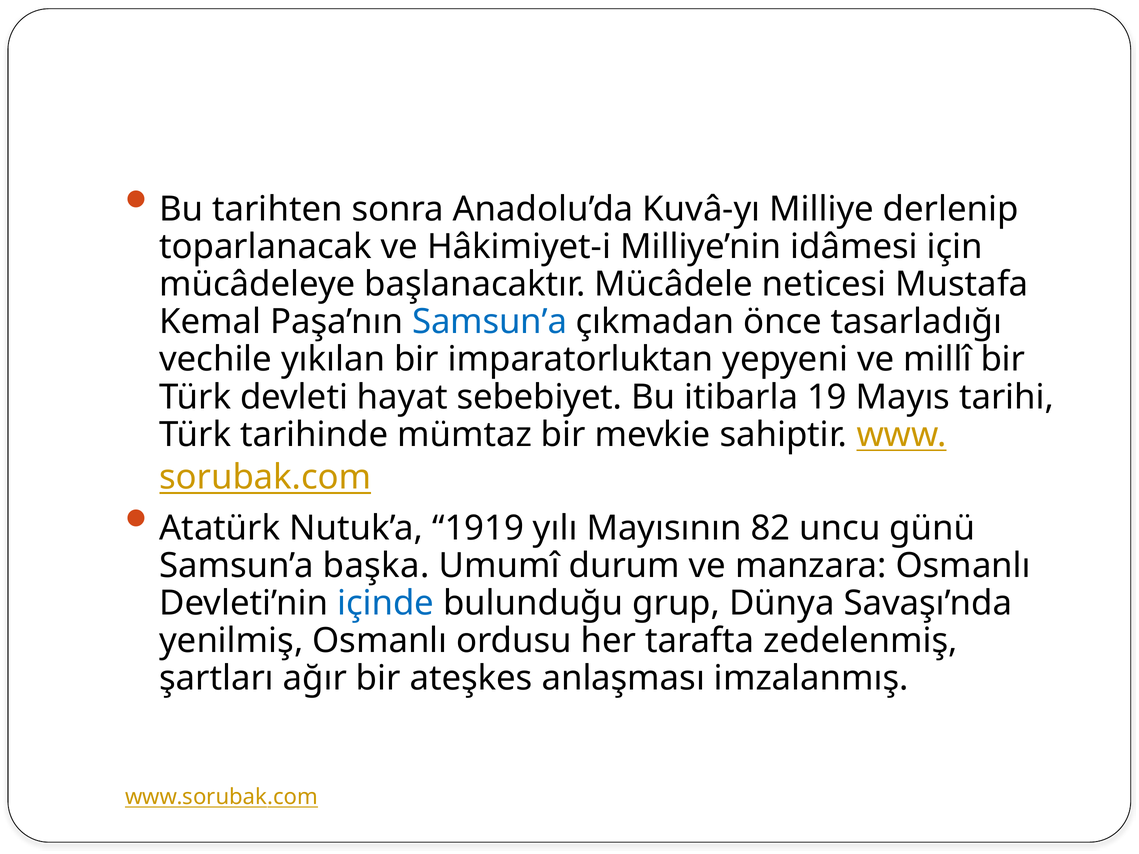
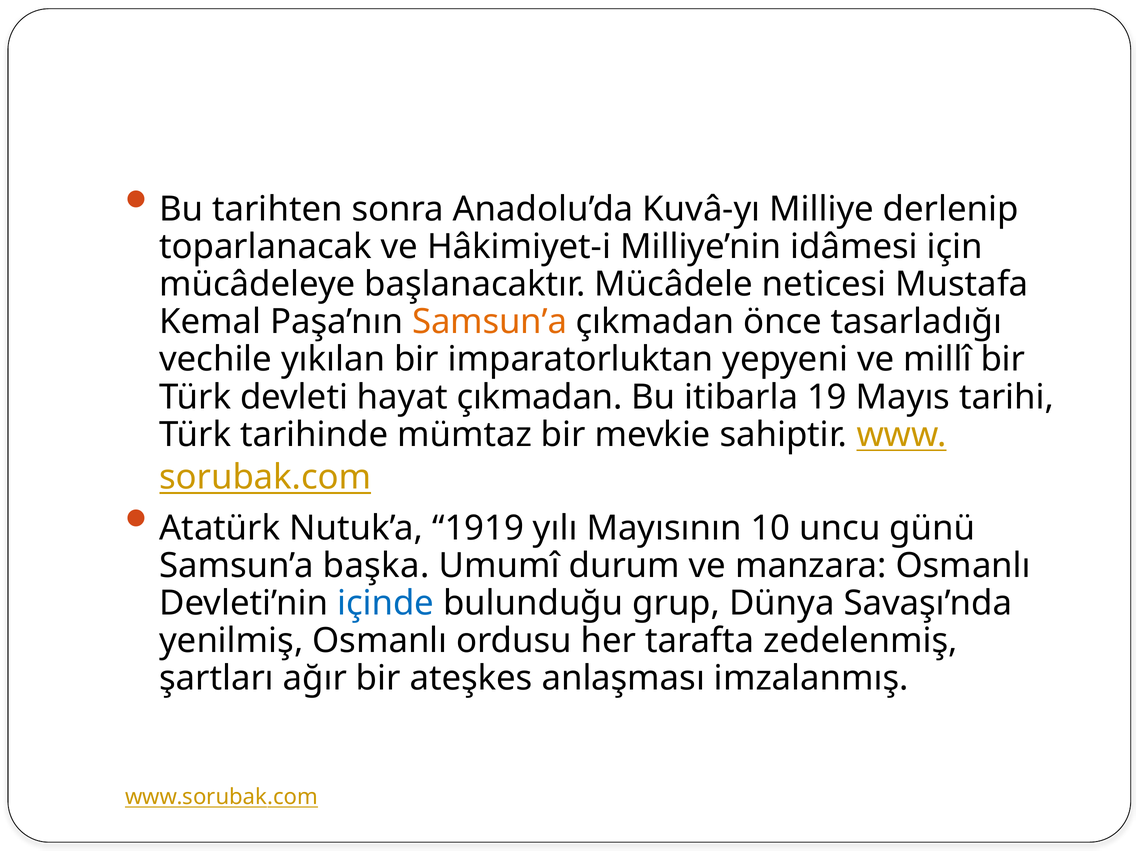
Samsun’a at (490, 322) colour: blue -> orange
hayat sebebiyet: sebebiyet -> çıkmadan
82: 82 -> 10
